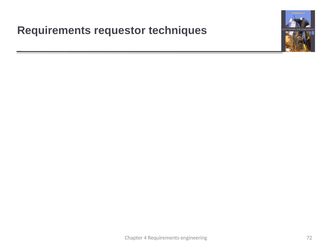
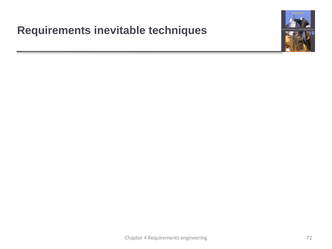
requestor: requestor -> inevitable
